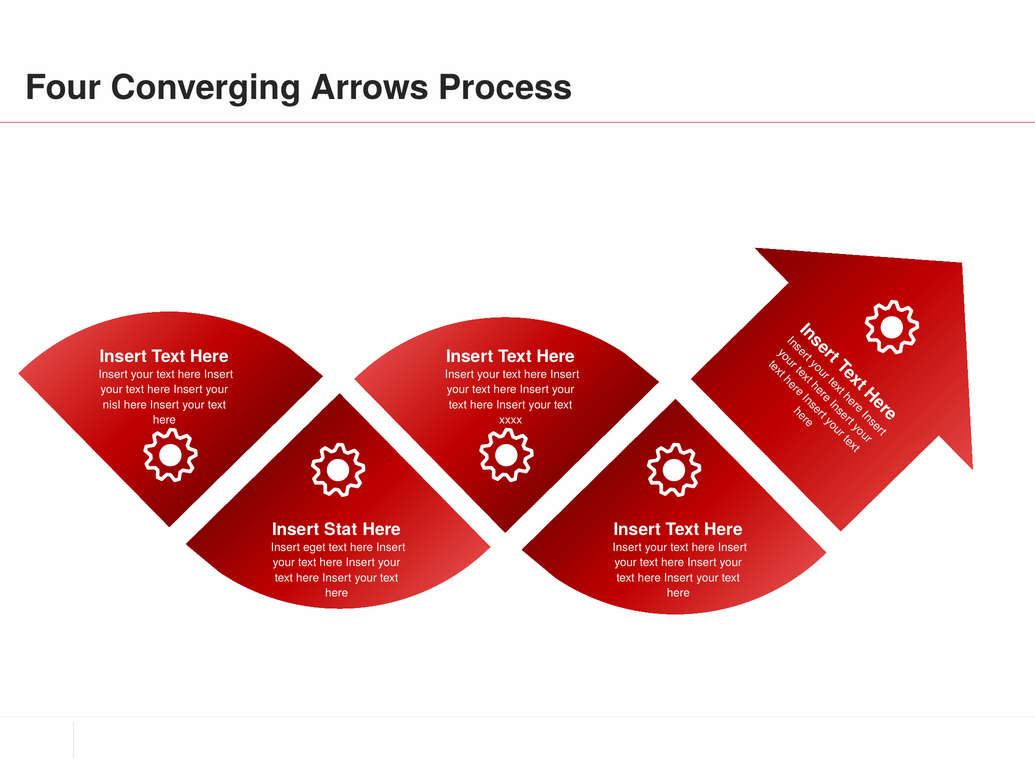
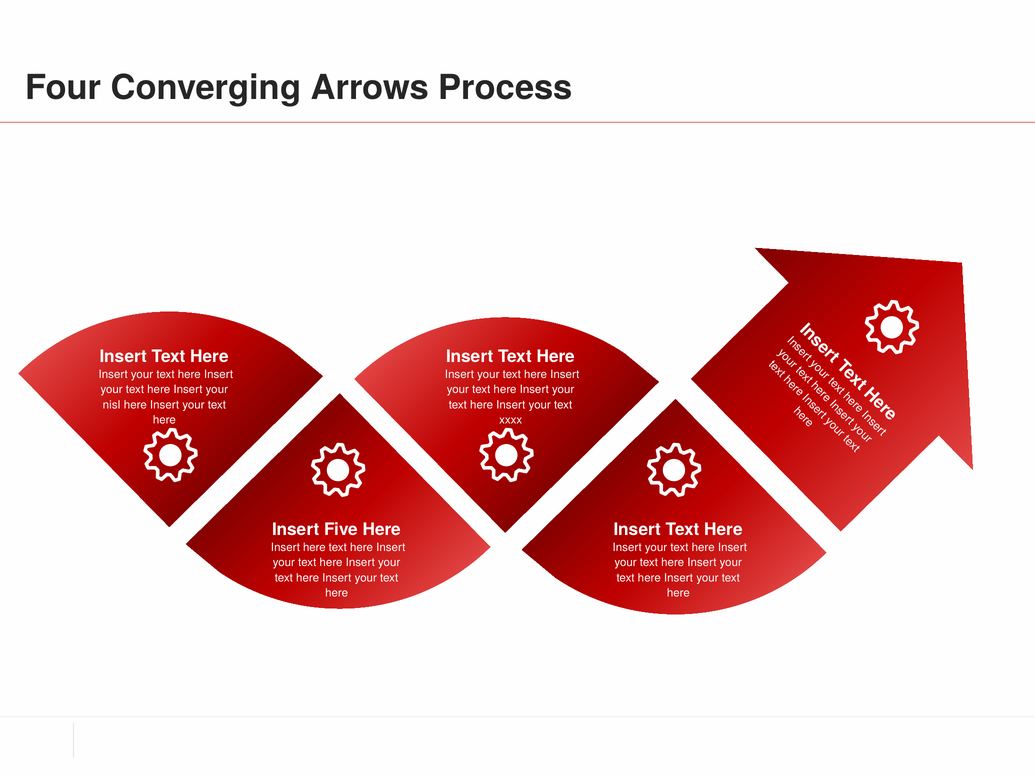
Stat: Stat -> Five
Insert eget: eget -> here
